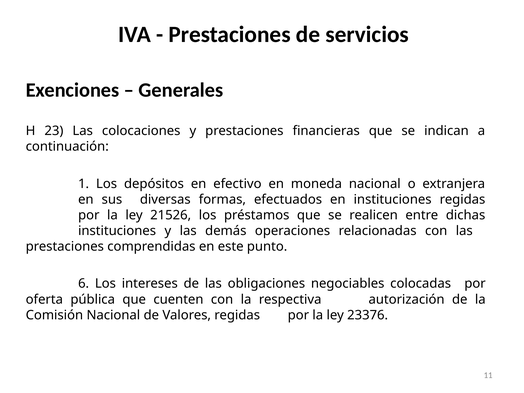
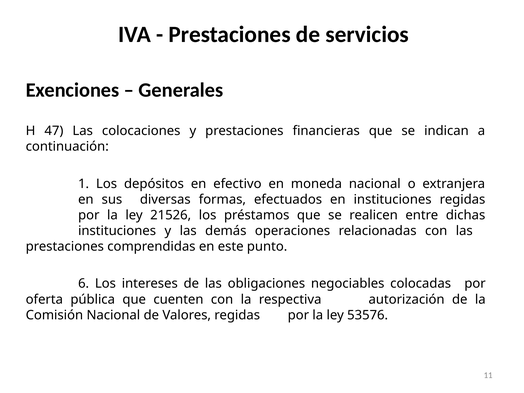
23: 23 -> 47
23376: 23376 -> 53576
